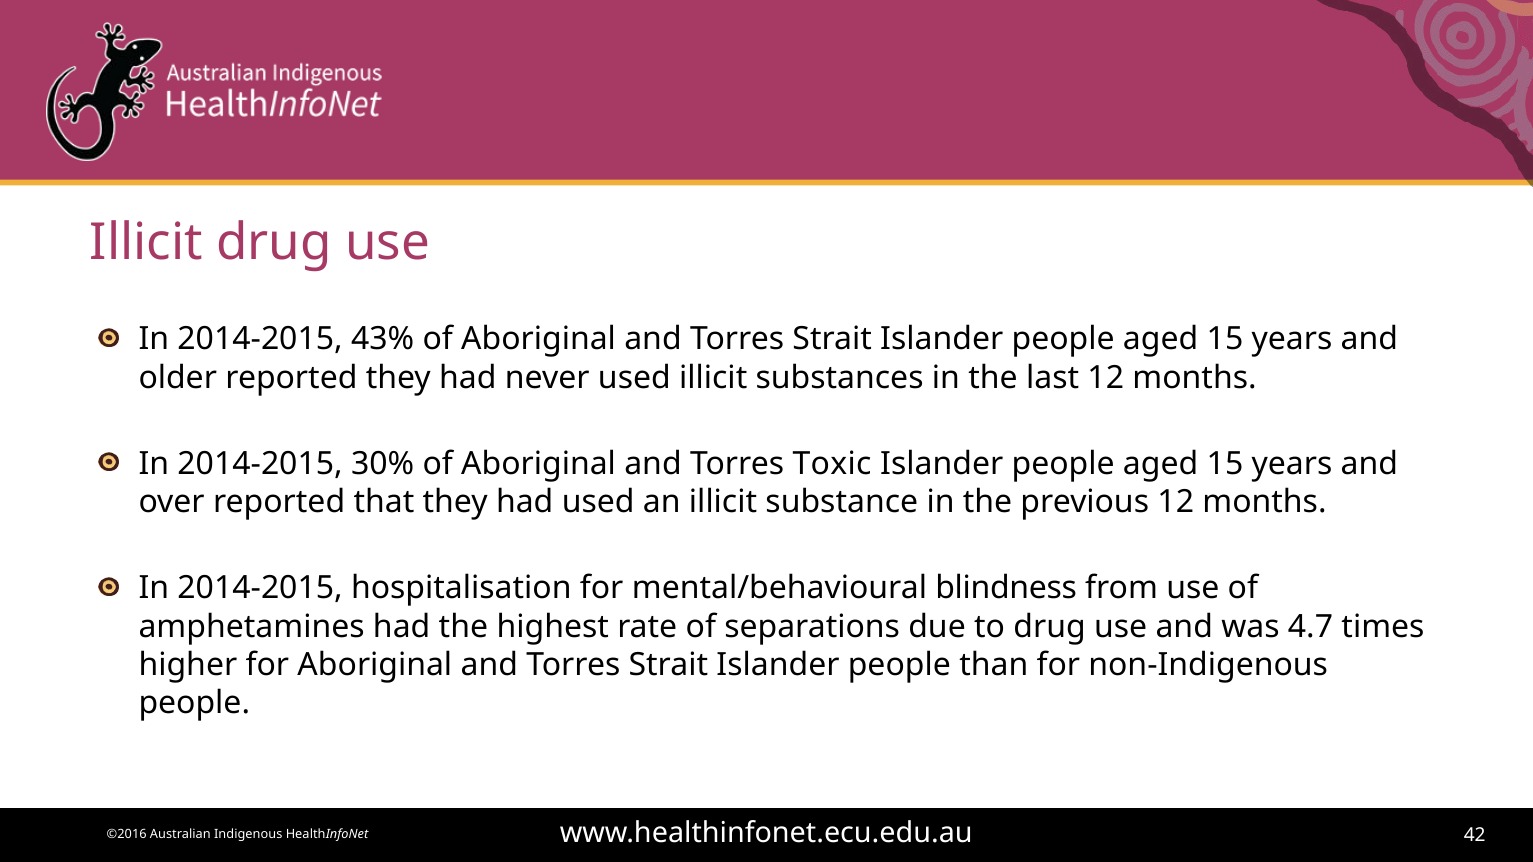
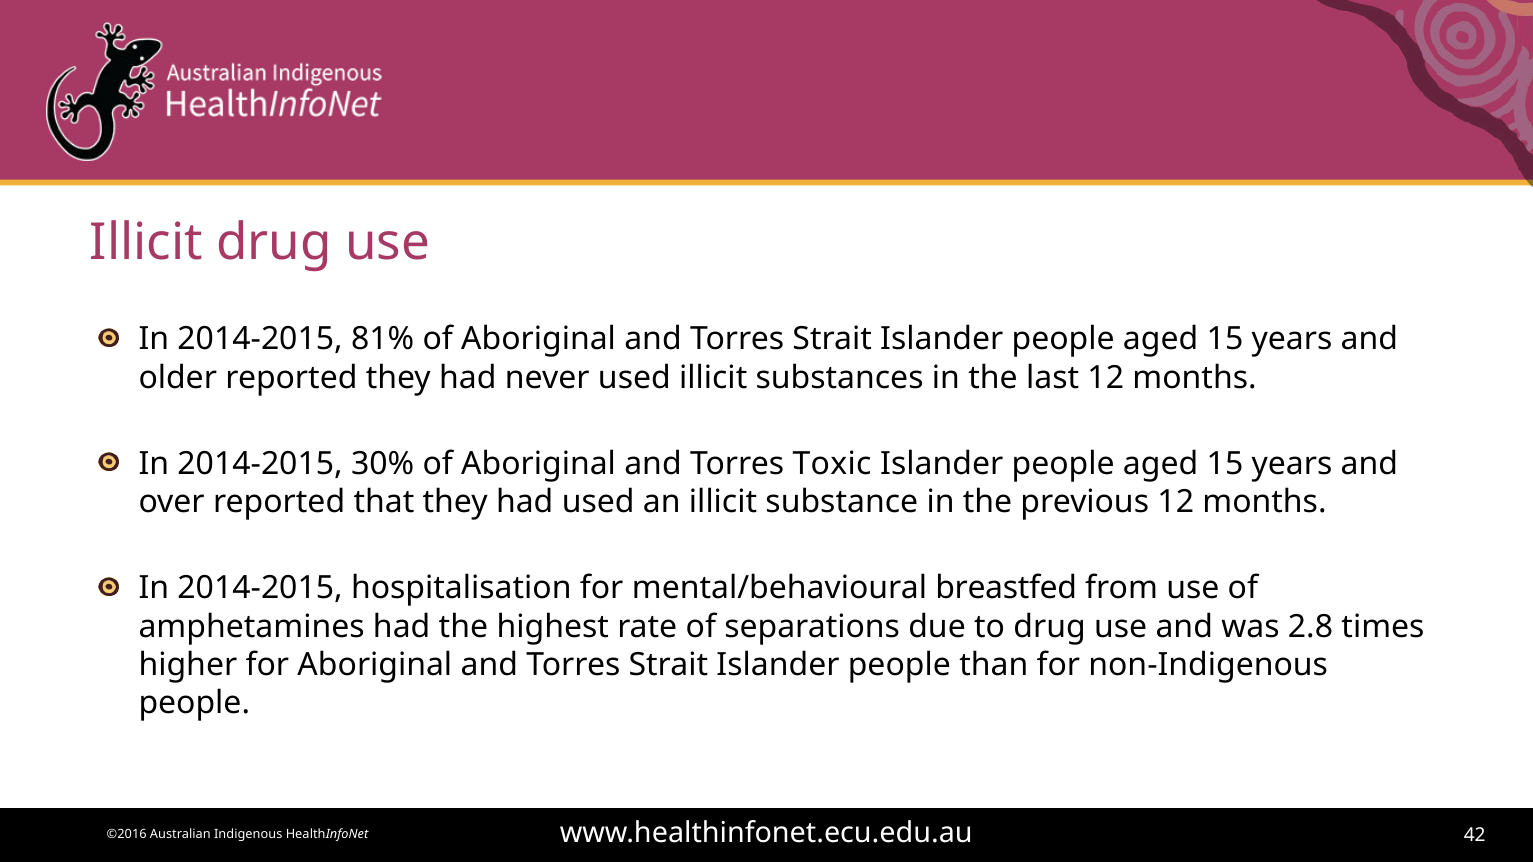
43%: 43% -> 81%
blindness: blindness -> breastfed
4.7: 4.7 -> 2.8
